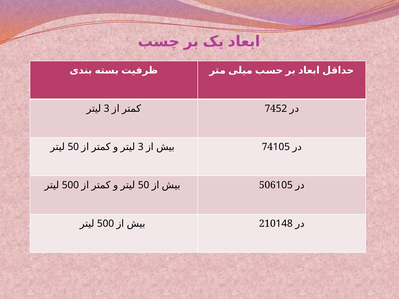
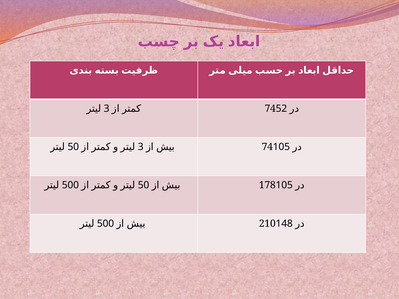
506: 506 -> 178
